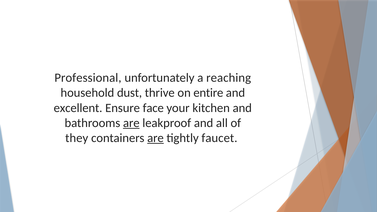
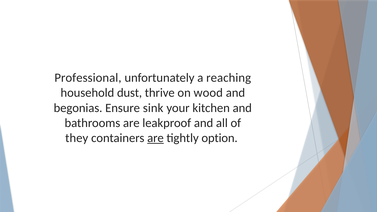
entire: entire -> wood
excellent: excellent -> begonias
face: face -> sink
are at (131, 123) underline: present -> none
faucet: faucet -> option
